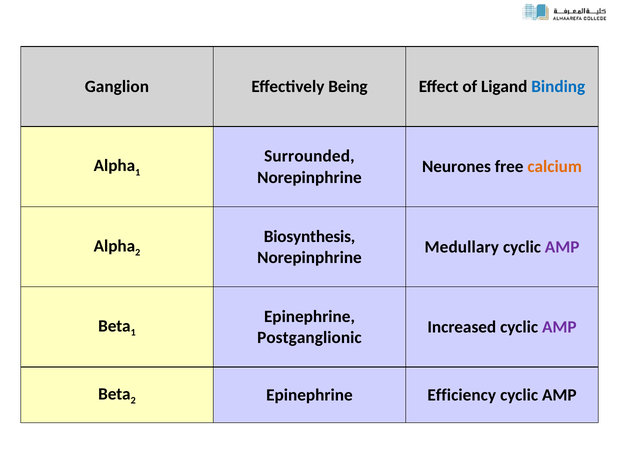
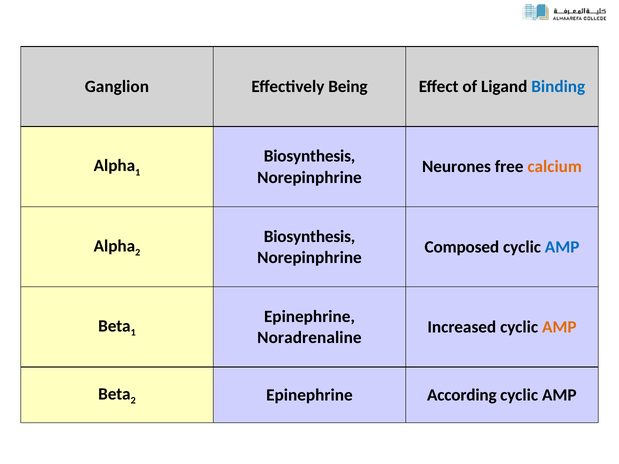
Surrounded at (309, 156): Surrounded -> Biosynthesis
Medullary: Medullary -> Composed
AMP at (562, 247) colour: purple -> blue
AMP at (559, 327) colour: purple -> orange
Postganglionic: Postganglionic -> Noradrenaline
Efficiency: Efficiency -> According
